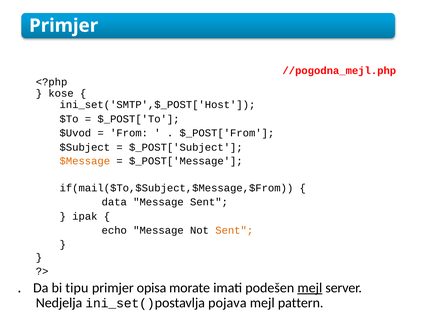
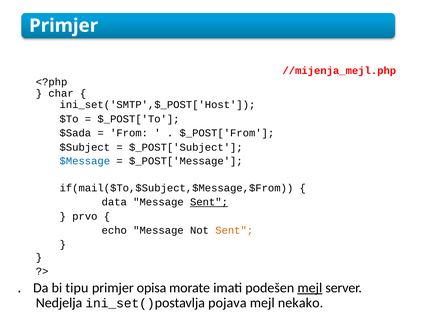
//pogodna_mejl.php: //pogodna_mejl.php -> //mijenja_mejl.php
kose: kose -> char
$Uvod: $Uvod -> $Sada
$Message colour: orange -> blue
Sent at (209, 203) underline: none -> present
ipak: ipak -> prvo
pattern: pattern -> nekako
